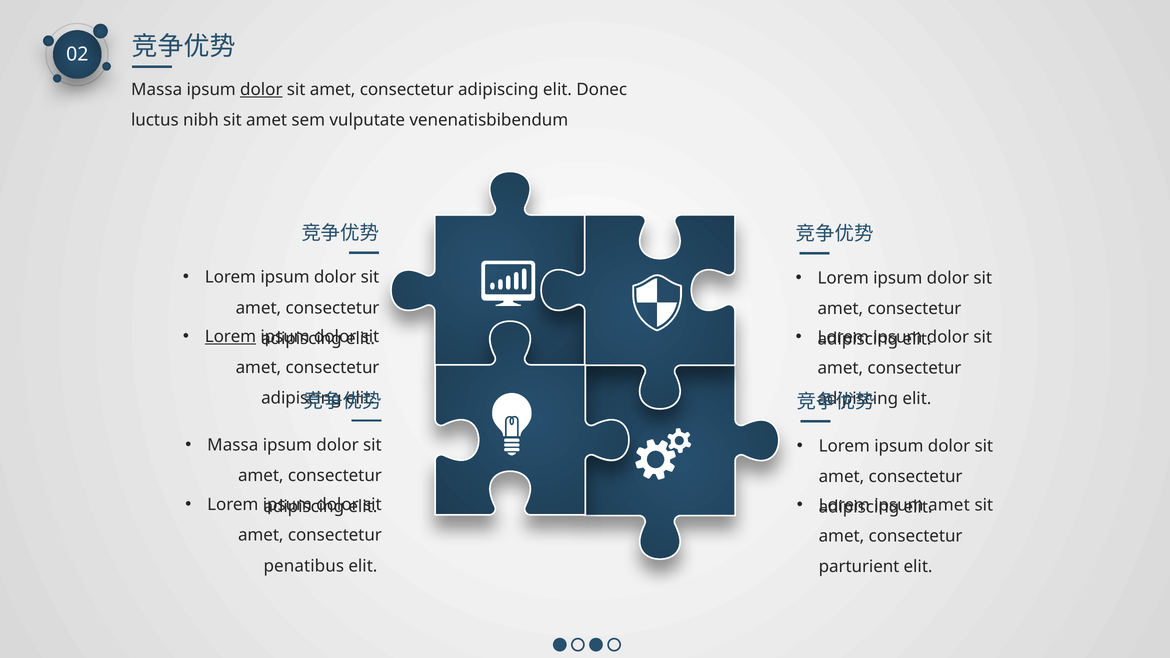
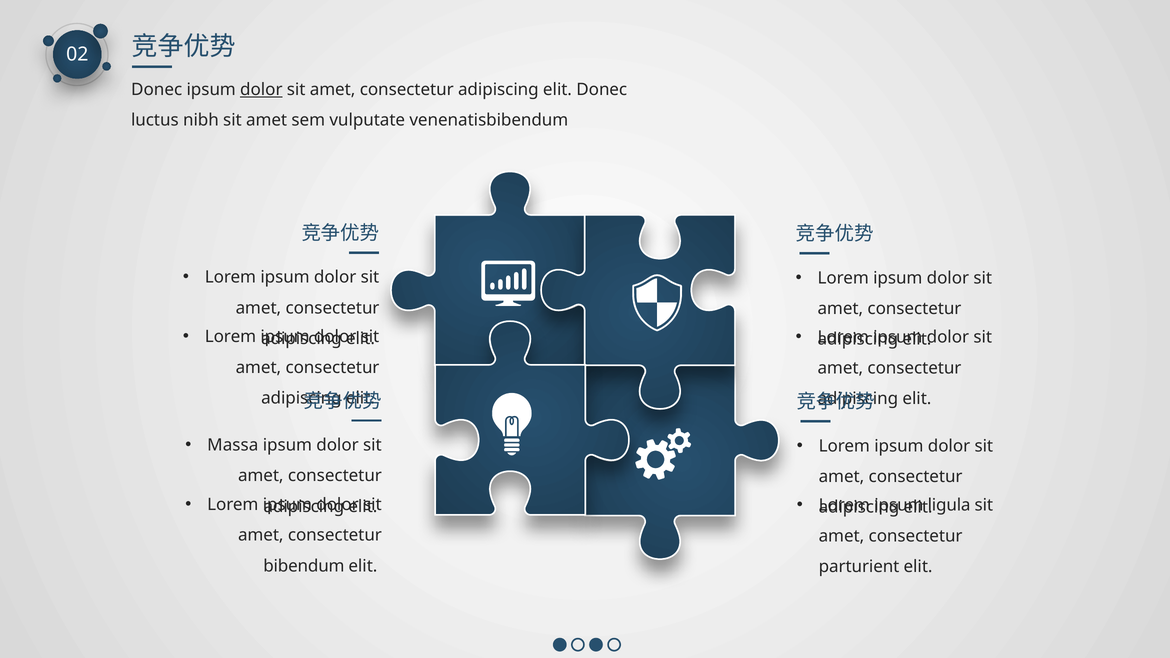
Massa at (157, 90): Massa -> Donec
Lorem at (231, 337) underline: present -> none
amet at (949, 505): amet -> ligula
penatibus: penatibus -> bibendum
